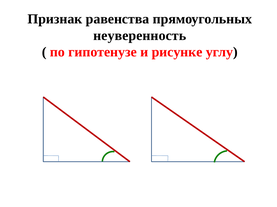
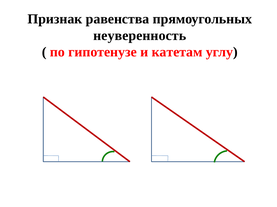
рисунке: рисунке -> катетам
